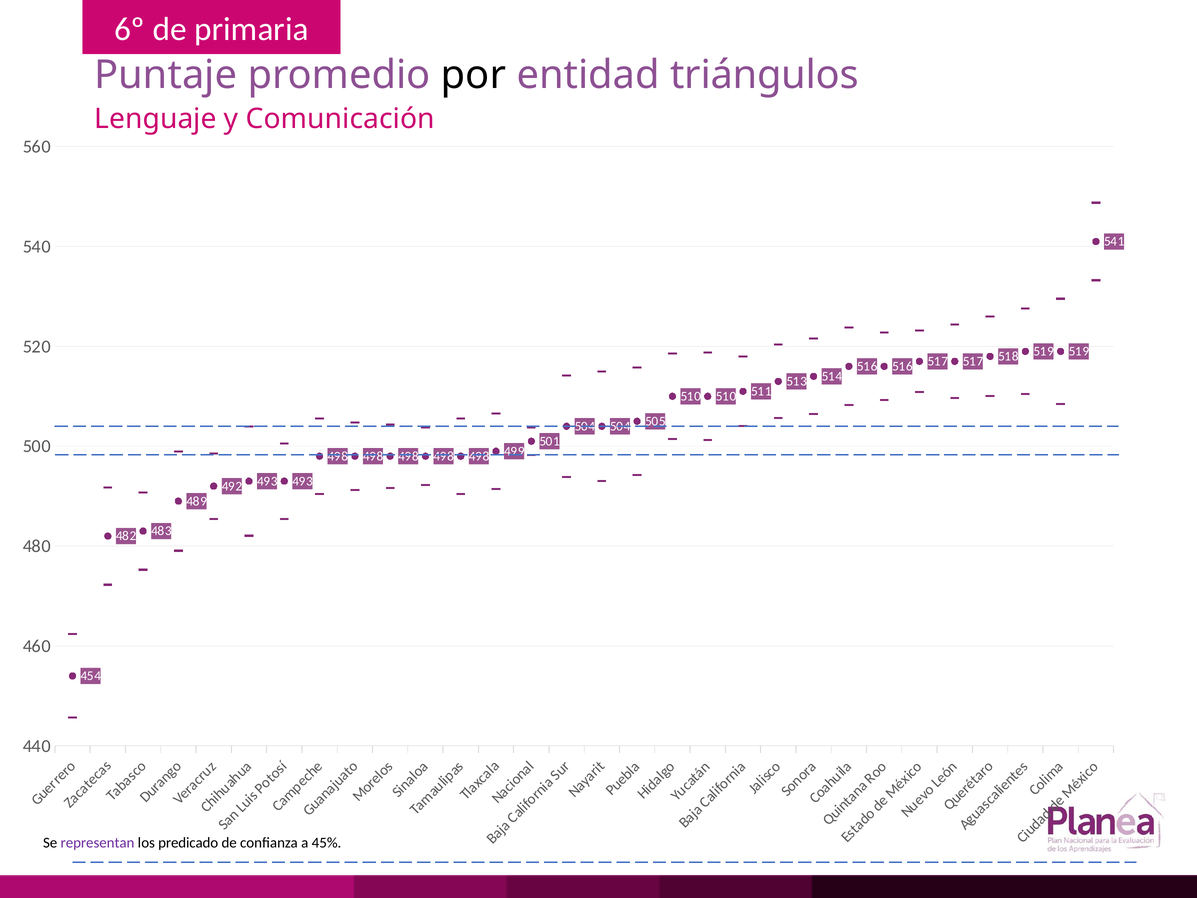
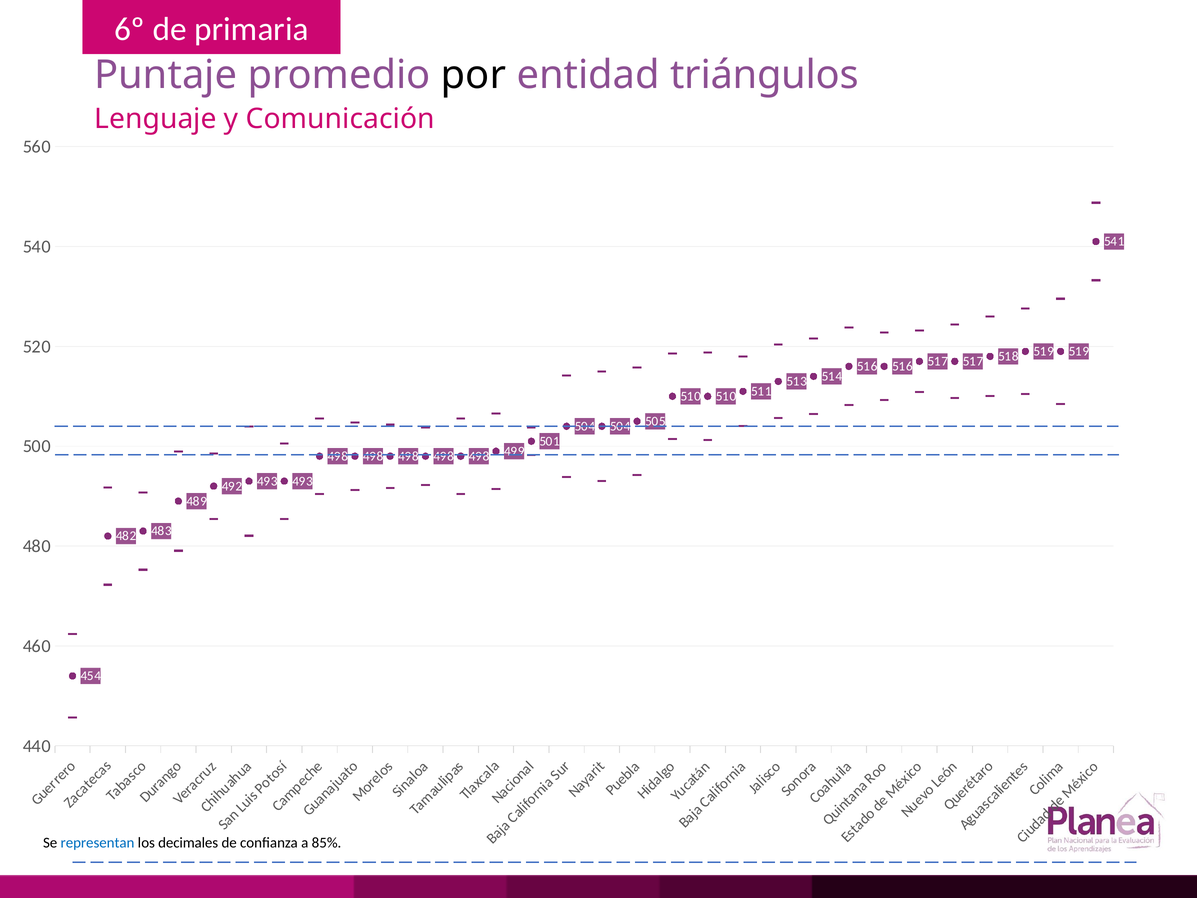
representan colour: purple -> blue
predicado: predicado -> decimales
45%: 45% -> 85%
